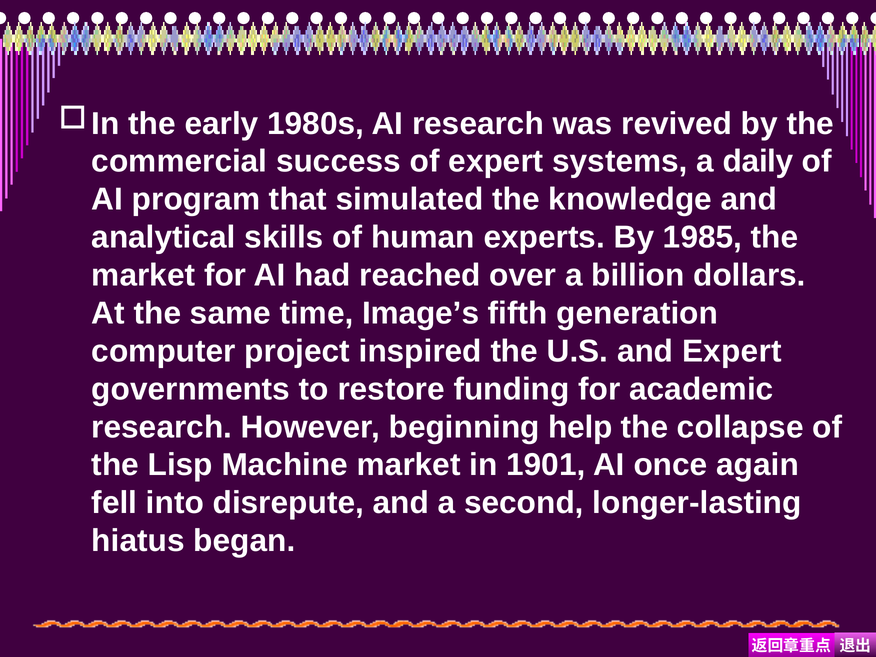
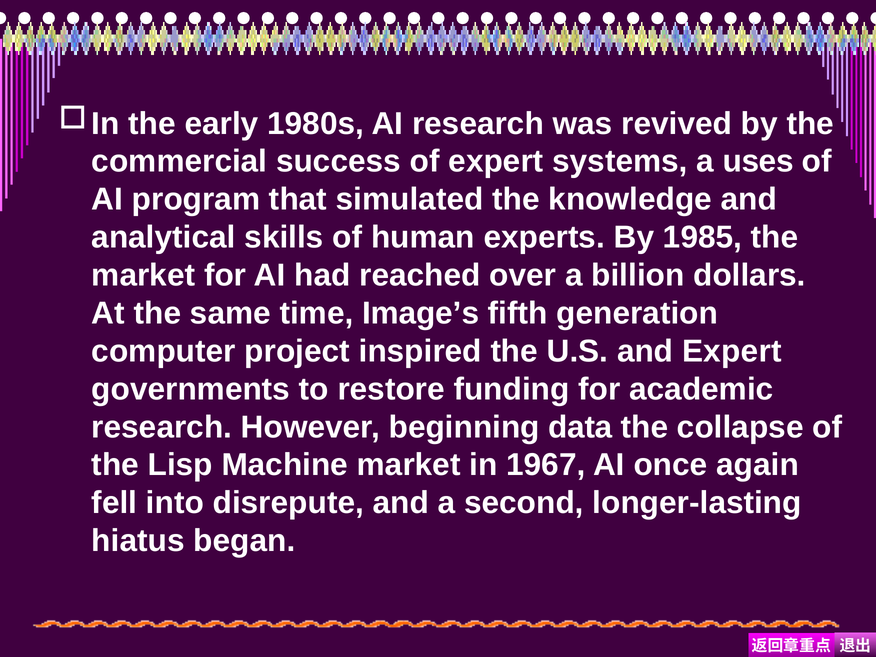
daily: daily -> uses
help: help -> data
1901: 1901 -> 1967
